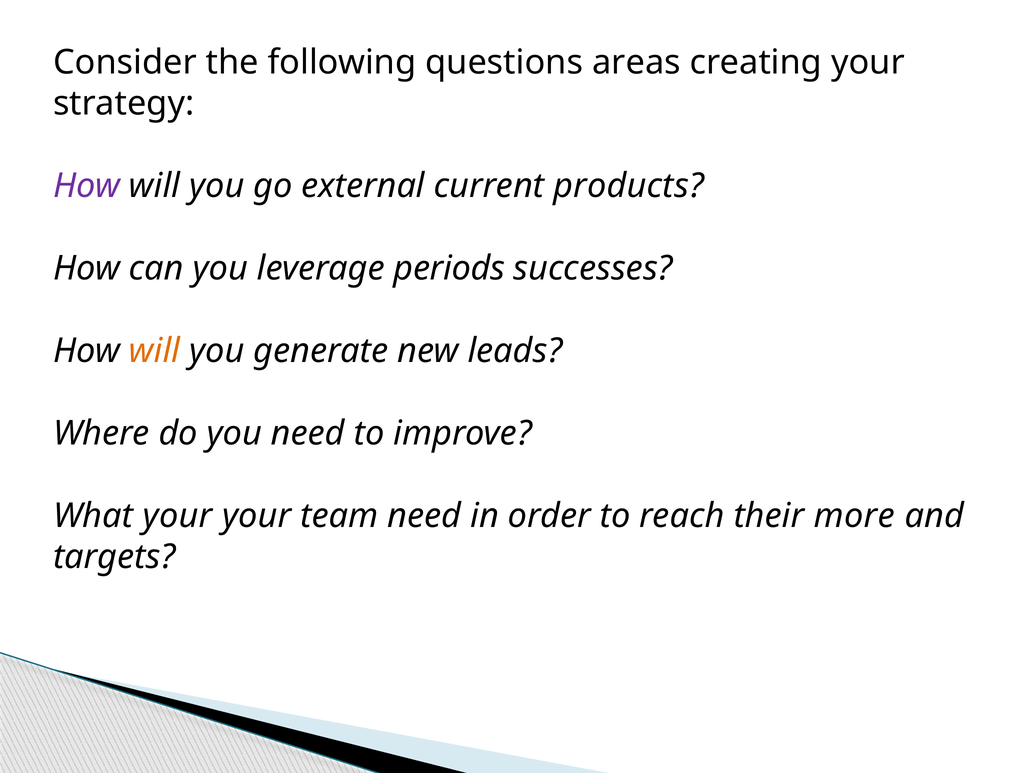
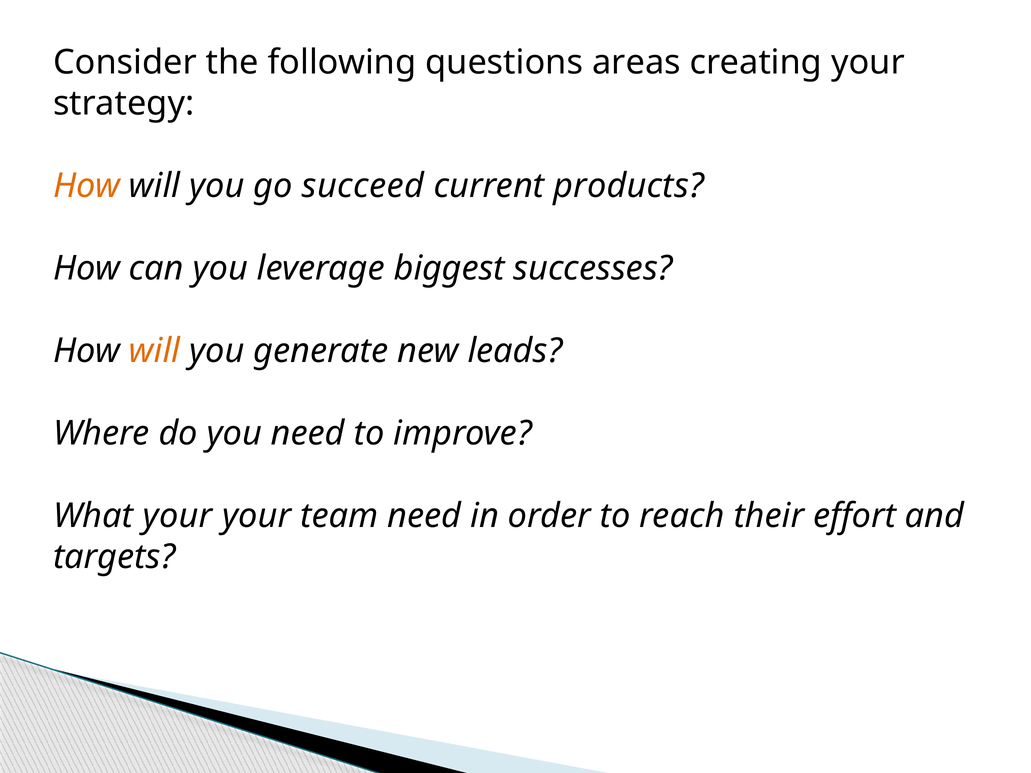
How at (87, 186) colour: purple -> orange
external: external -> succeed
periods: periods -> biggest
more: more -> effort
